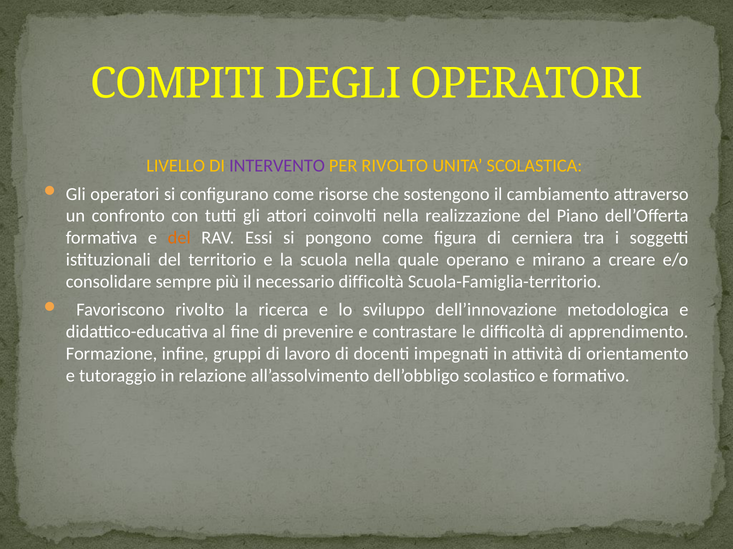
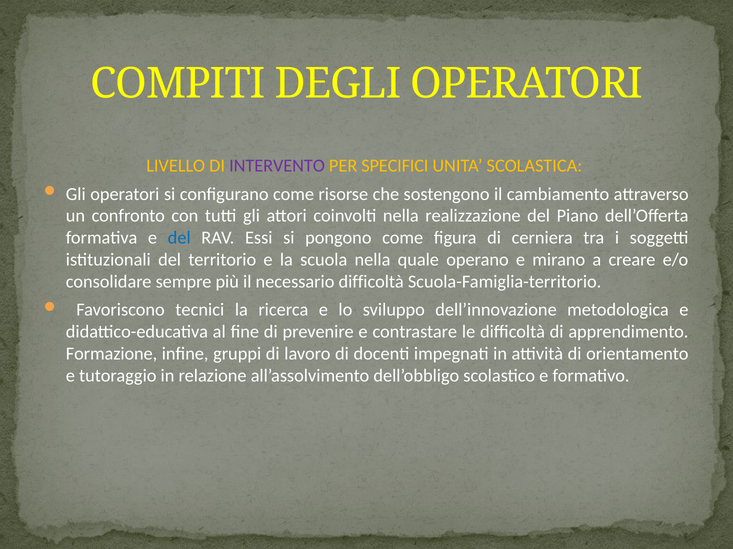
PER RIVOLTO: RIVOLTO -> SPECIFICI
del at (179, 238) colour: orange -> blue
Favoriscono rivolto: rivolto -> tecnici
